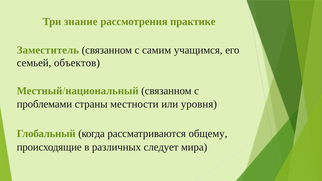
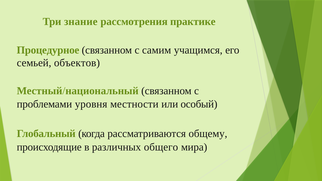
Заместитель: Заместитель -> Процедурное
страны: страны -> уровня
уровня: уровня -> особый
следует: следует -> общего
